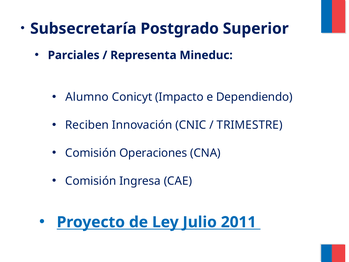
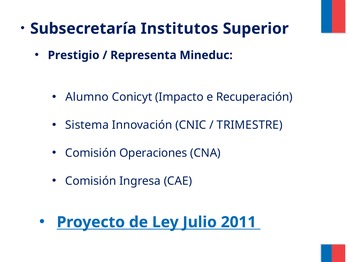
Postgrado: Postgrado -> Institutos
Parciales: Parciales -> Prestigio
Dependiendo: Dependiendo -> Recuperación
Reciben: Reciben -> Sistema
